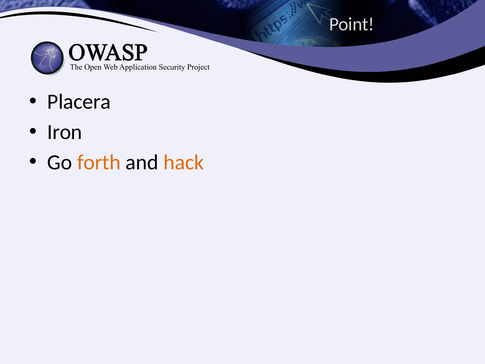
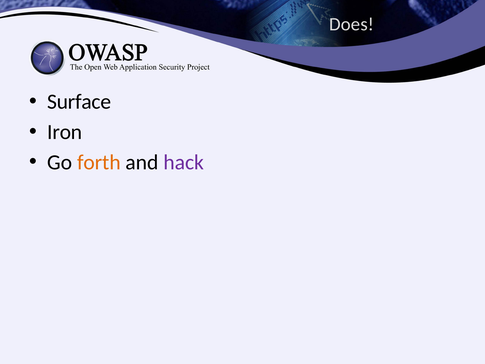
Point: Point -> Does
Placera: Placera -> Surface
hack colour: orange -> purple
